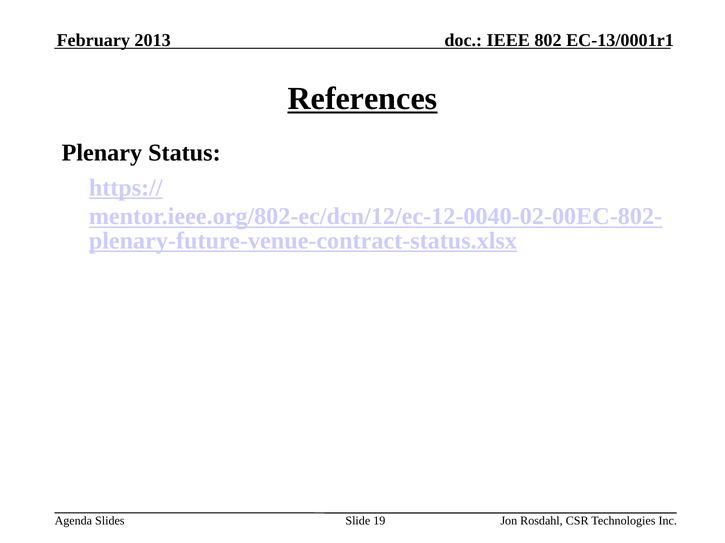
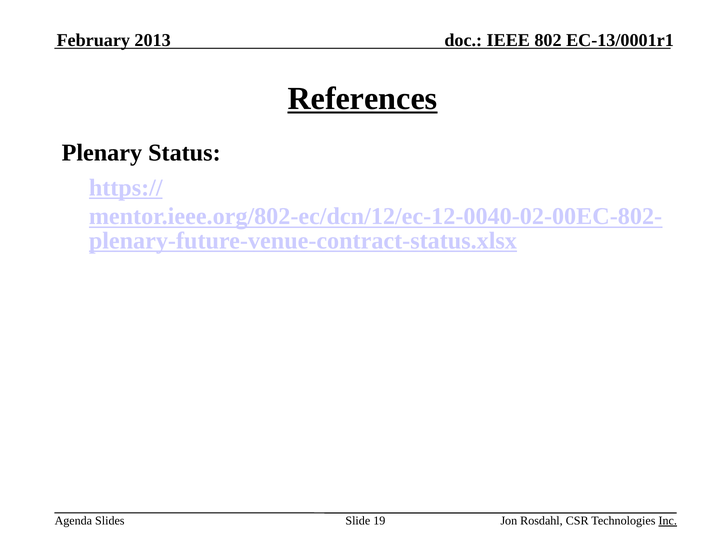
Inc underline: none -> present
